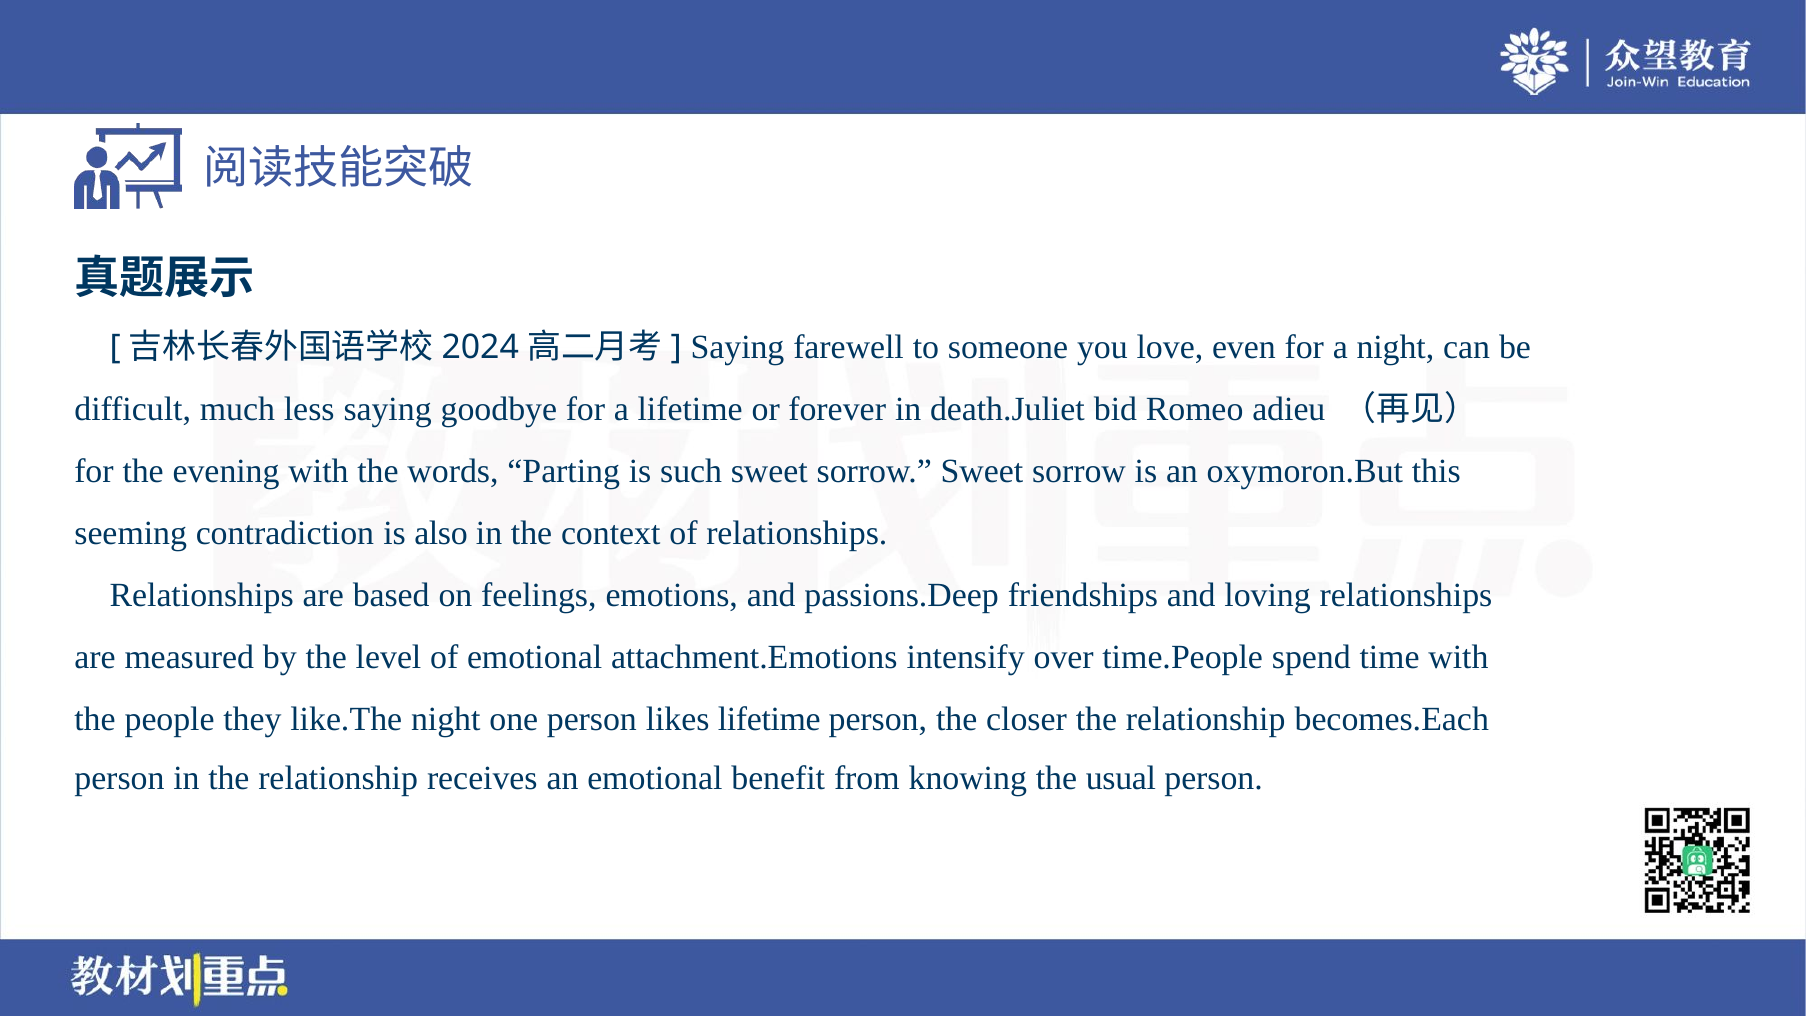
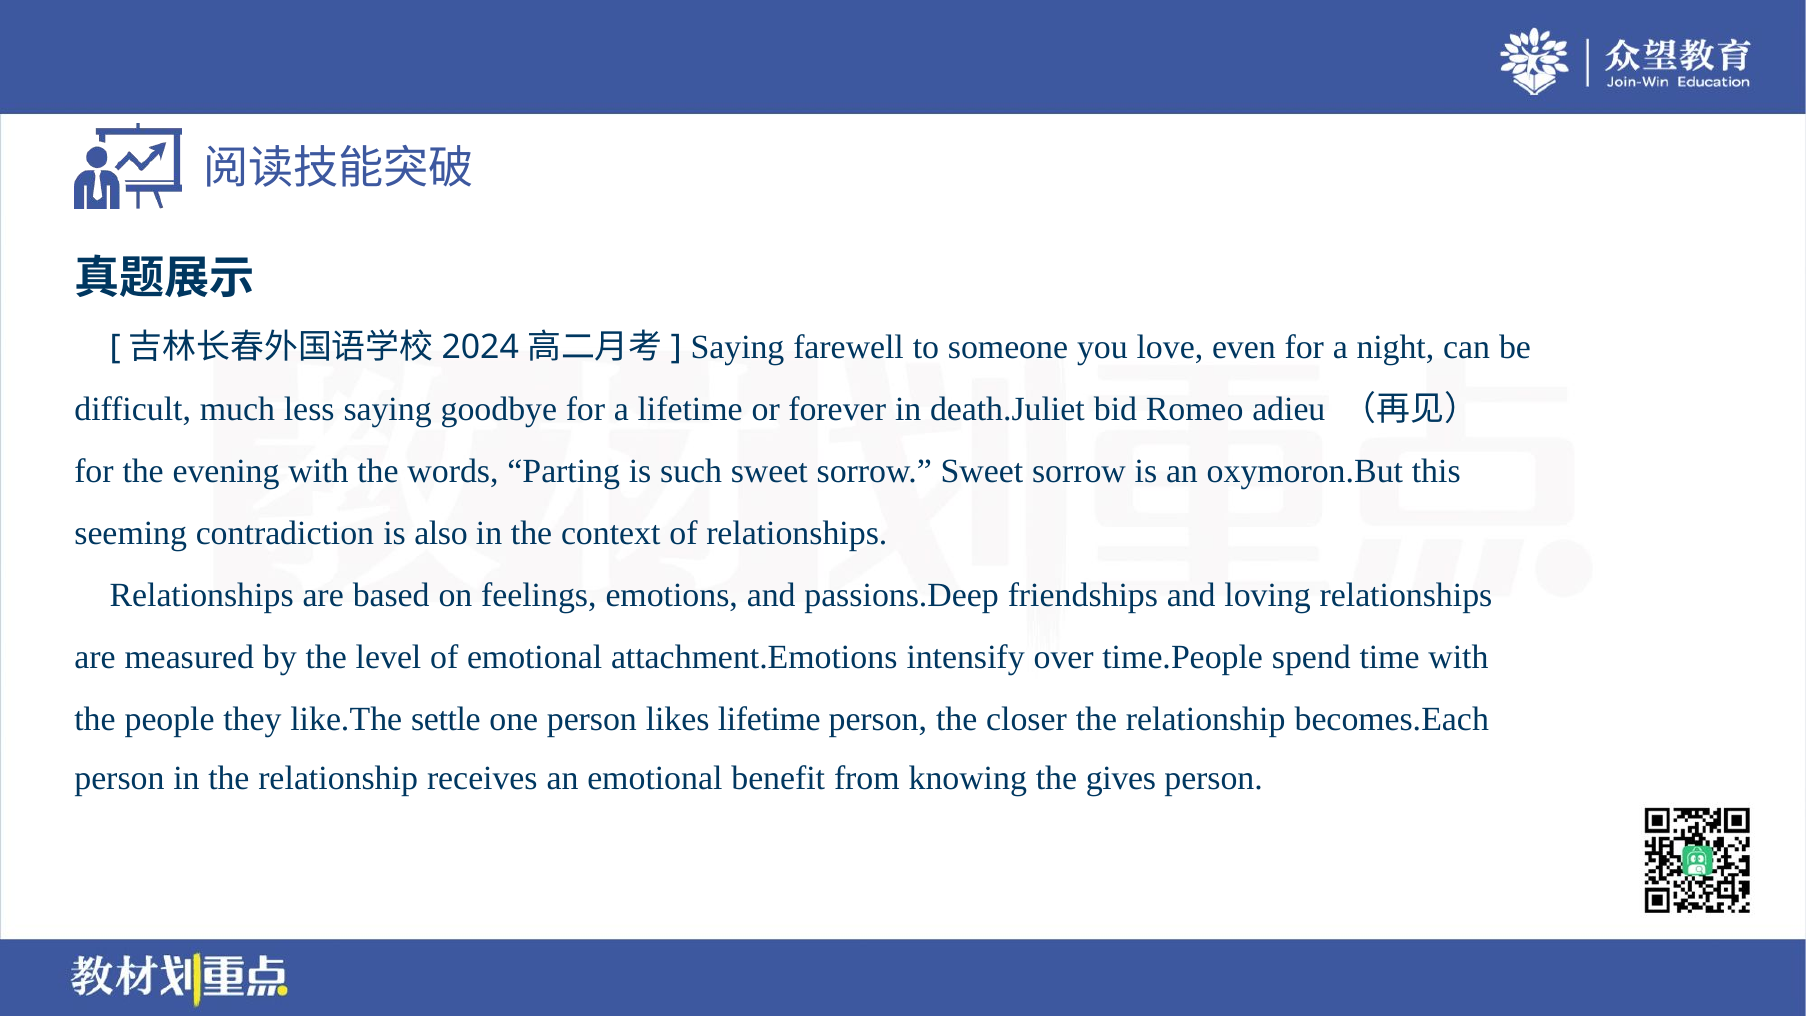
like.The night: night -> settle
usual: usual -> gives
